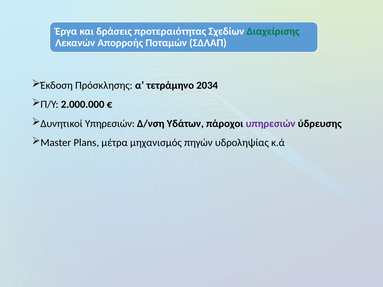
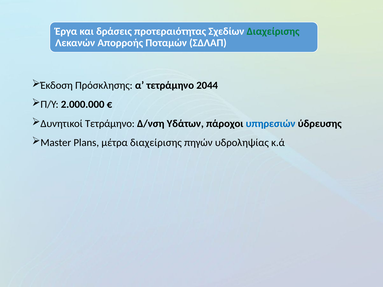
2034: 2034 -> 2044
Δυνητικοί Υπηρεσιών: Υπηρεσιών -> Τετράμηνο
υπηρεσιών at (271, 124) colour: purple -> blue
μέτρα μηχανισμός: μηχανισμός -> διαχείρισης
